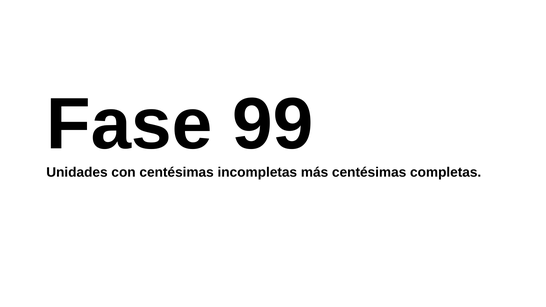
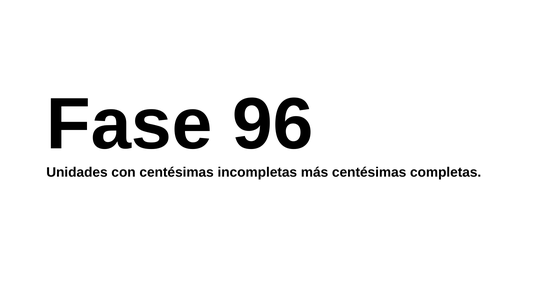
99: 99 -> 96
